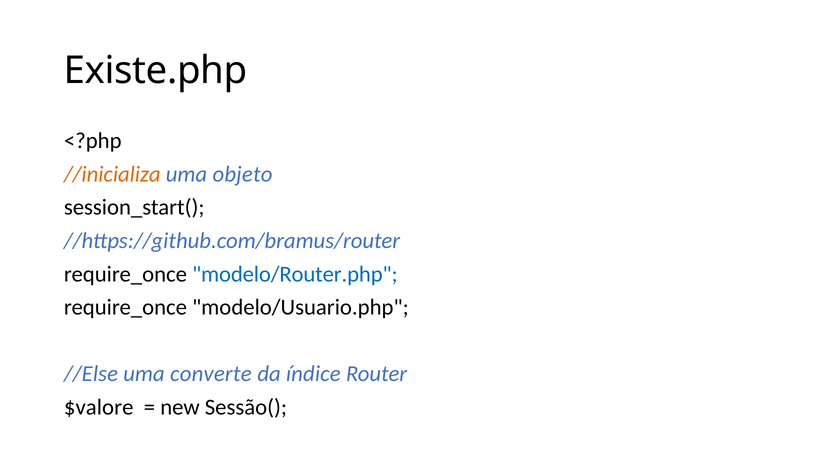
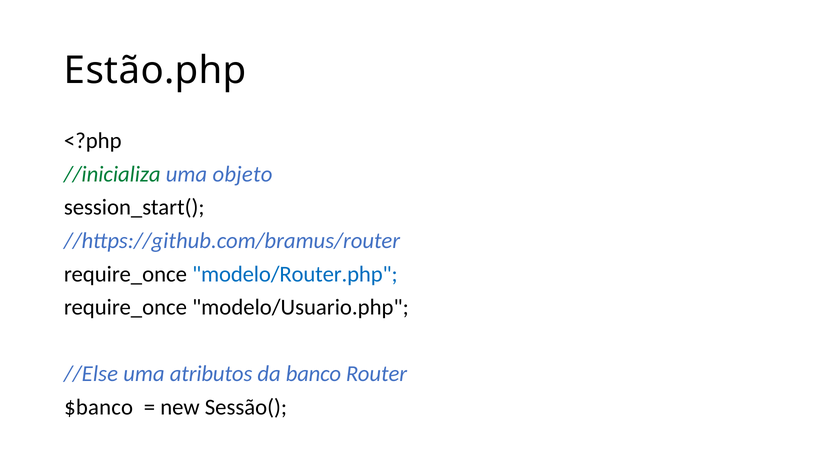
Existe.php: Existe.php -> Estão.php
//inicializa colour: orange -> green
converte: converte -> atributos
índice: índice -> banco
$valore: $valore -> $banco
